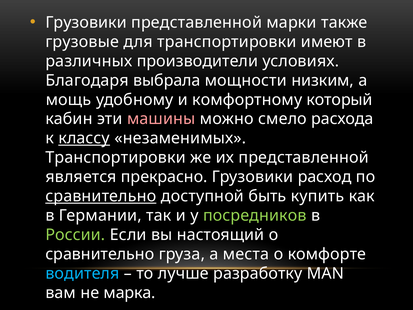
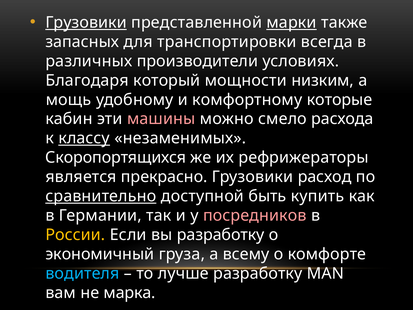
Грузовики at (86, 23) underline: none -> present
марки underline: none -> present
грузовые: грузовые -> запасных
имеют: имеют -> всегда
выбрала: выбрала -> который
который: который -> которые
Транспортировки at (116, 157): Транспортировки -> Скоропортящихся
их представленной: представленной -> рефрижераторы
посредников colour: light green -> pink
России colour: light green -> yellow
вы настоящий: настоящий -> разработку
сравнительно at (100, 254): сравнительно -> экономичный
места: места -> всему
